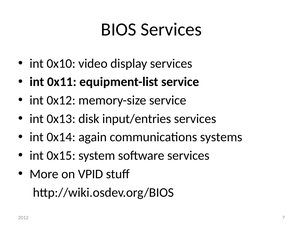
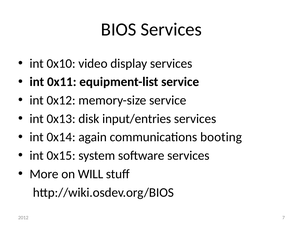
systems: systems -> booting
VPID: VPID -> WILL
